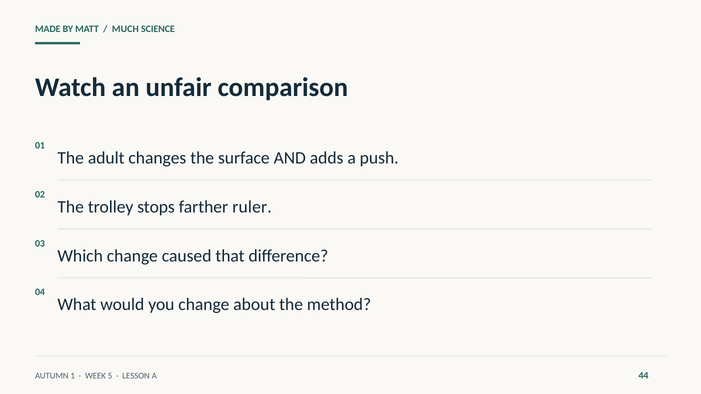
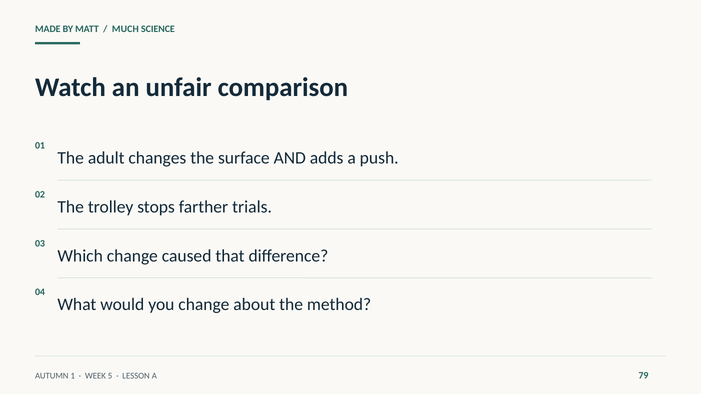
ruler: ruler -> trials
44: 44 -> 79
